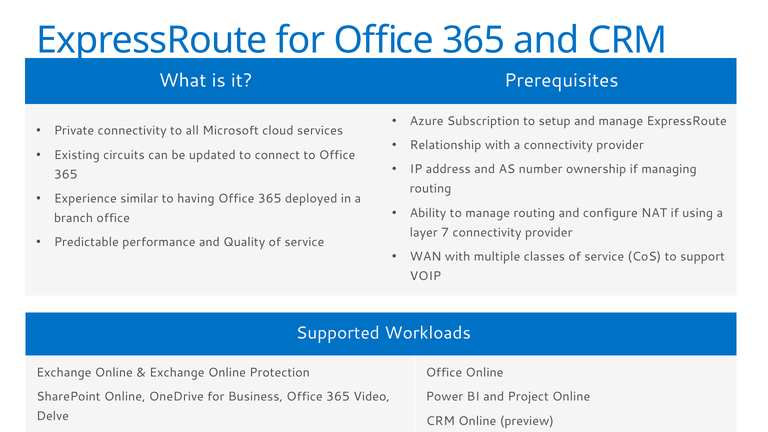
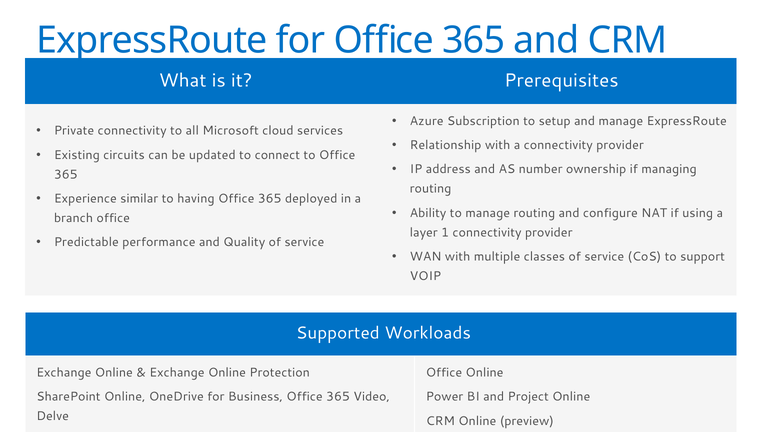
7: 7 -> 1
